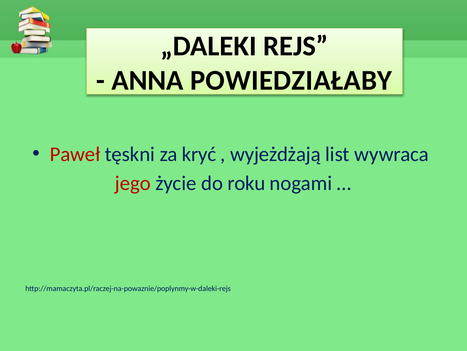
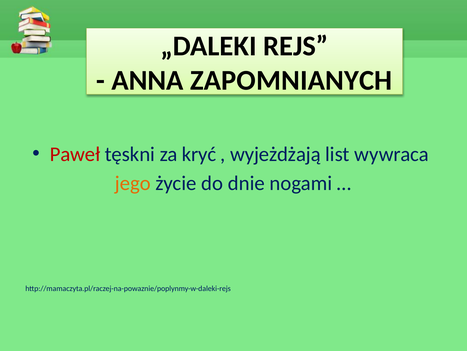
POWIEDZIAŁABY: POWIEDZIAŁABY -> ZAPOMNIANYCH
jego colour: red -> orange
roku: roku -> dnie
